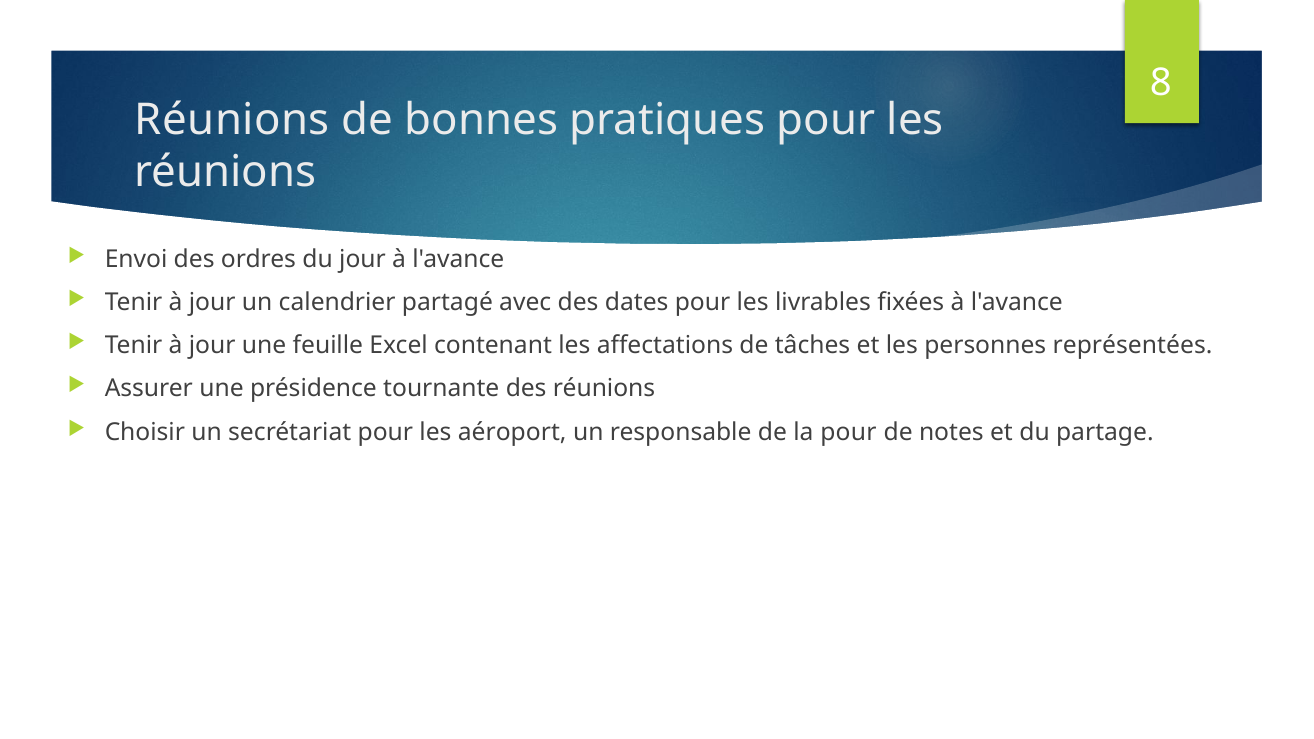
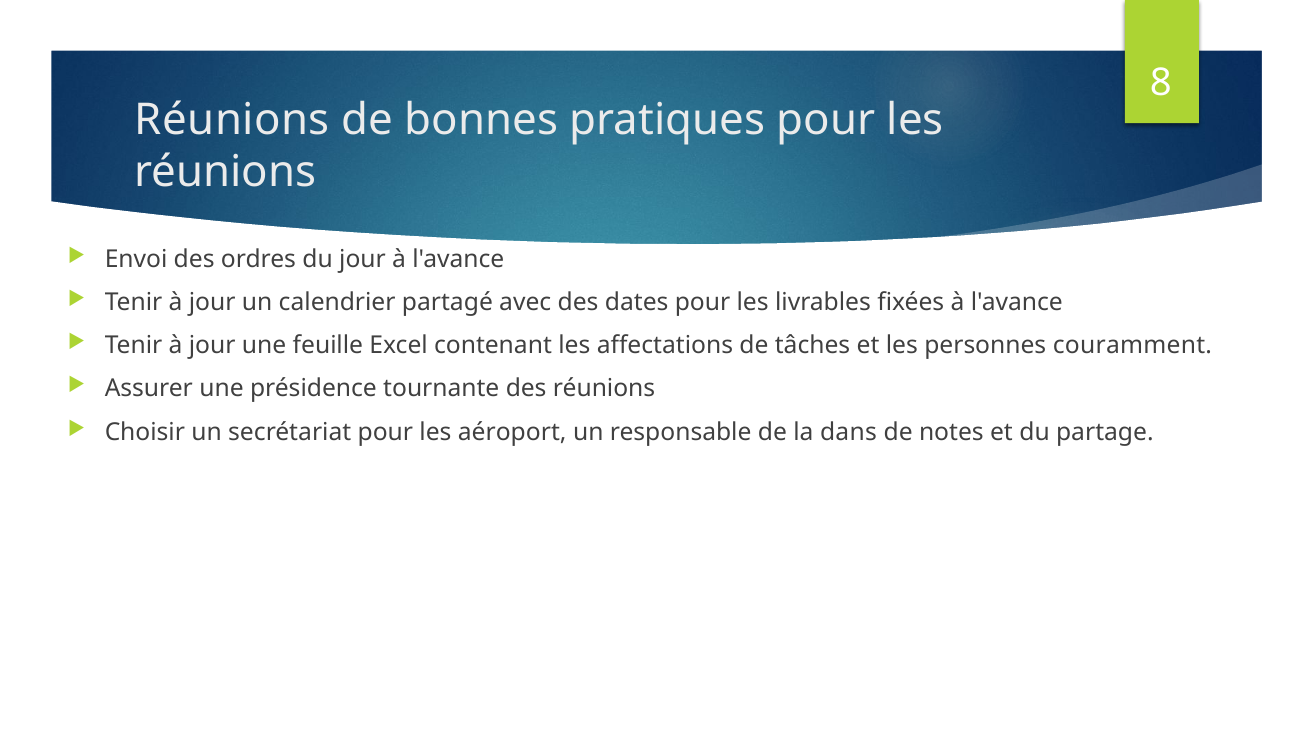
représentées: représentées -> couramment
la pour: pour -> dans
